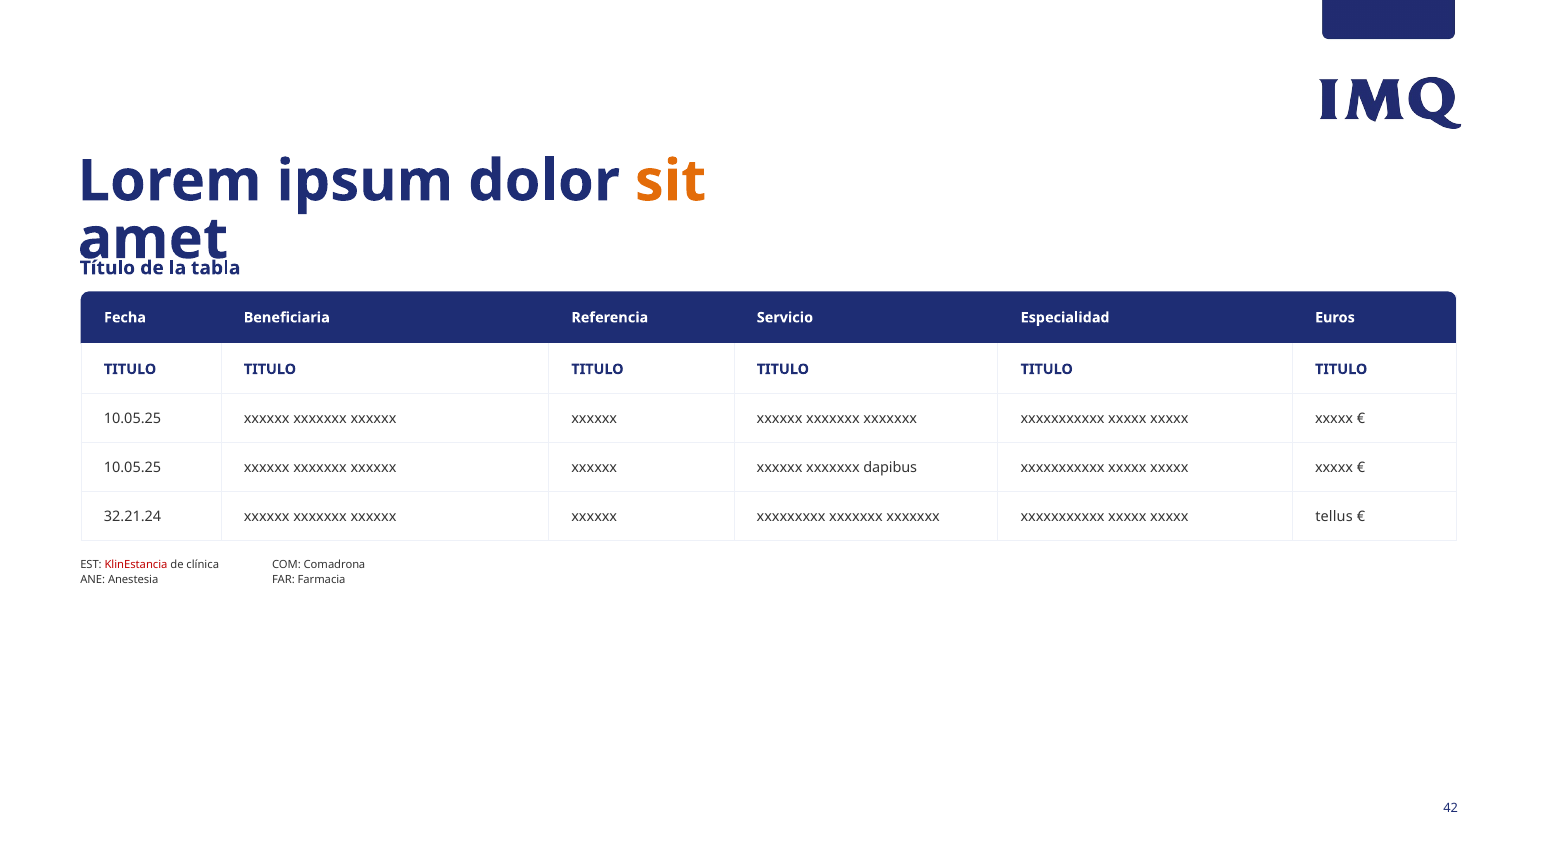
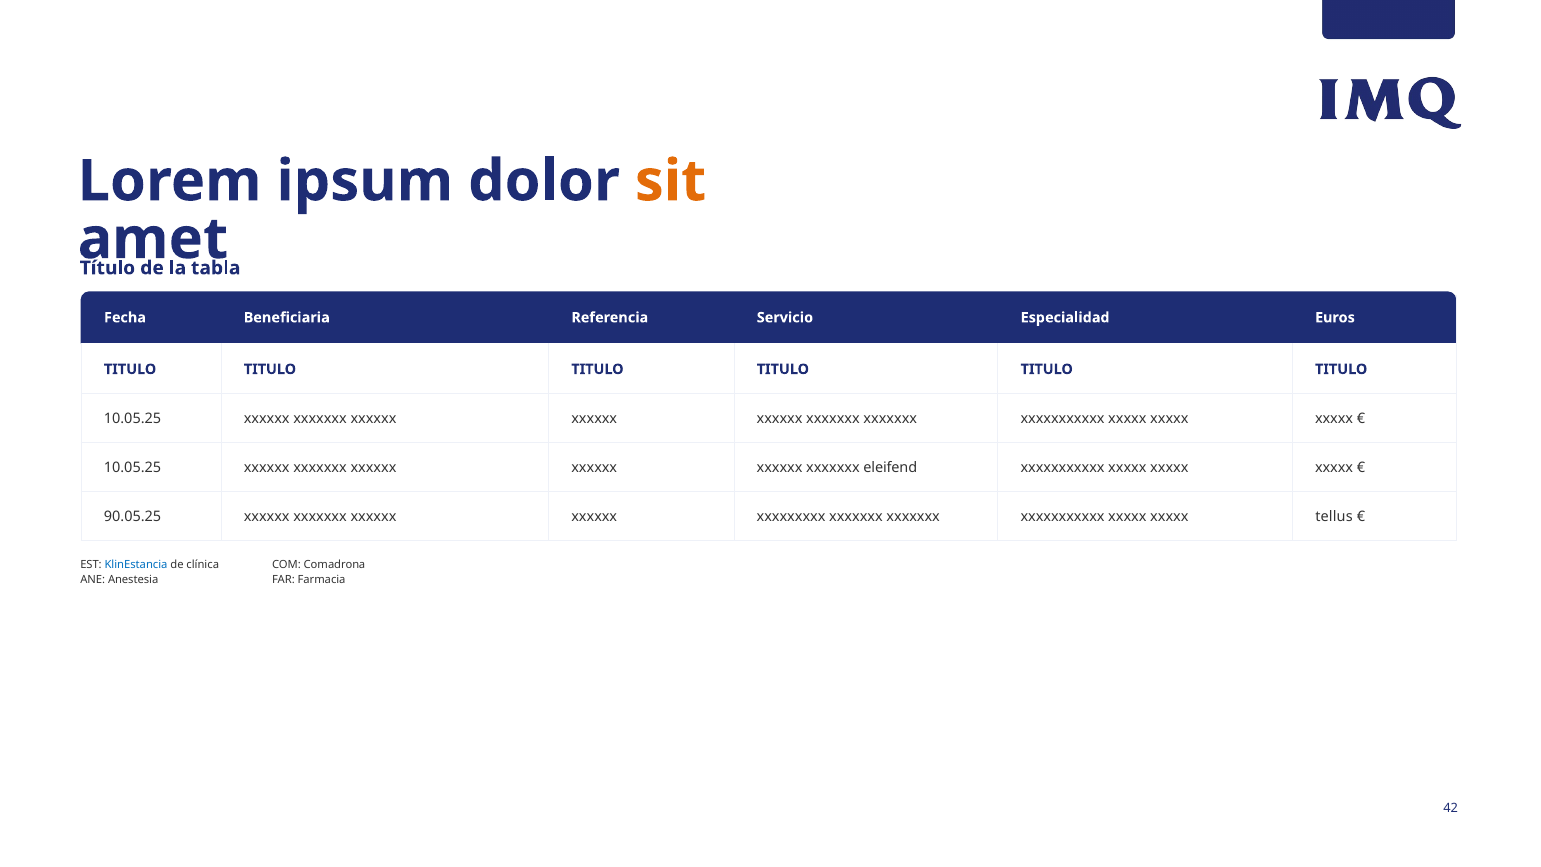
dapibus: dapibus -> eleifend
32.21.24: 32.21.24 -> 90.05.25
KlinEstancia colour: red -> blue
